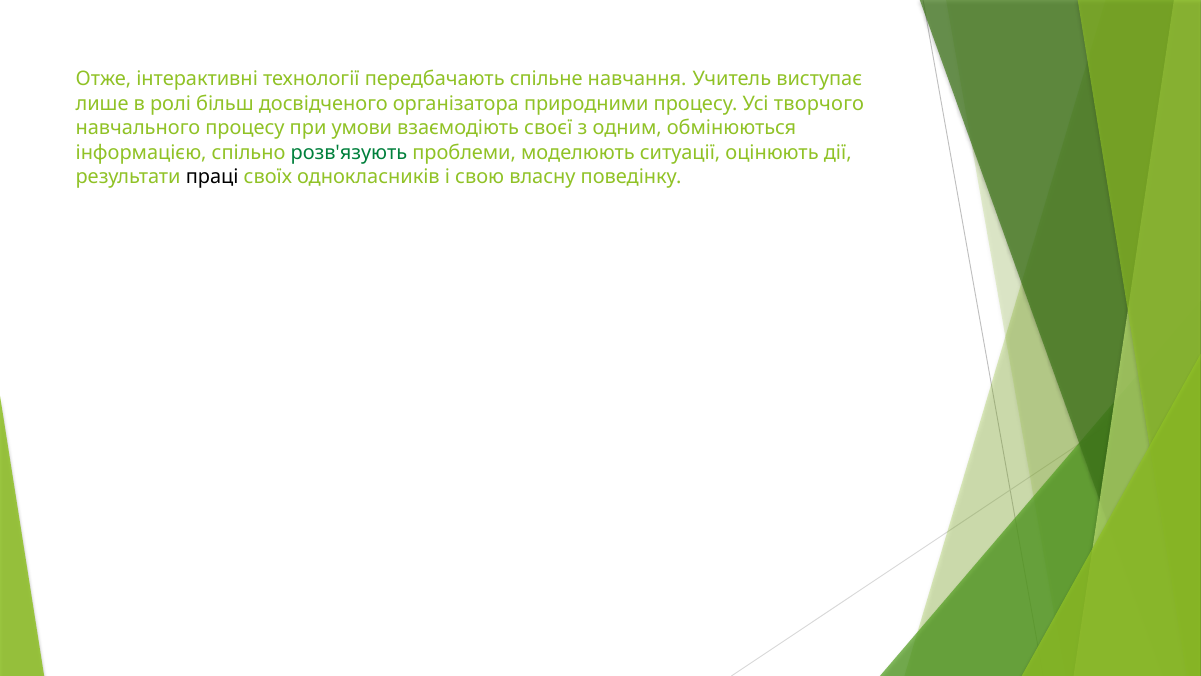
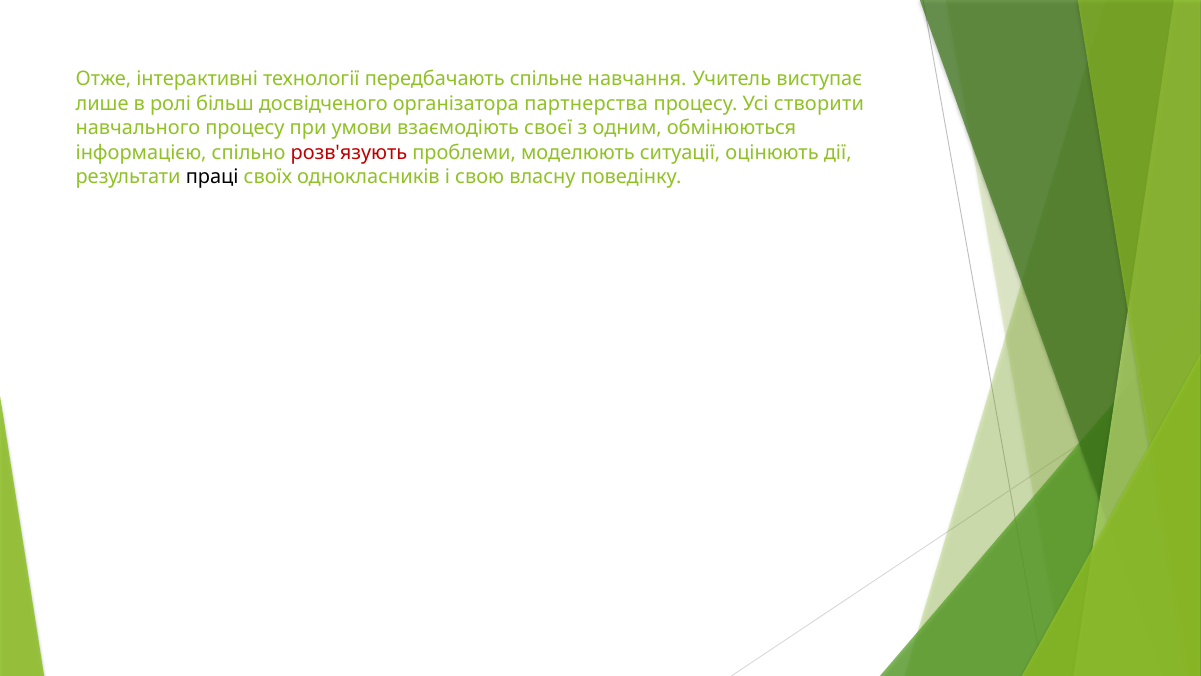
природними: природними -> партнерства
творчого: творчого -> створити
розв'язують colour: green -> red
